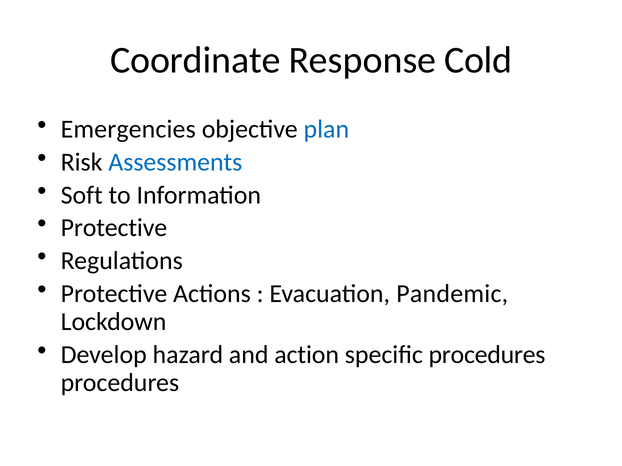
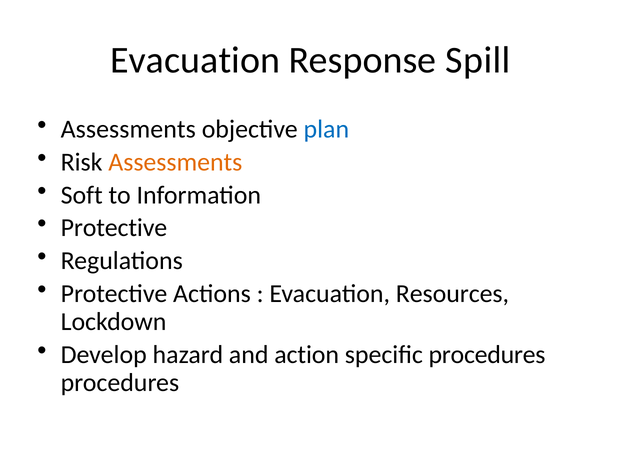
Coordinate at (195, 60): Coordinate -> Evacuation
Cold: Cold -> Spill
Emergencies at (128, 129): Emergencies -> Assessments
Assessments at (175, 162) colour: blue -> orange
Pandemic: Pandemic -> Resources
